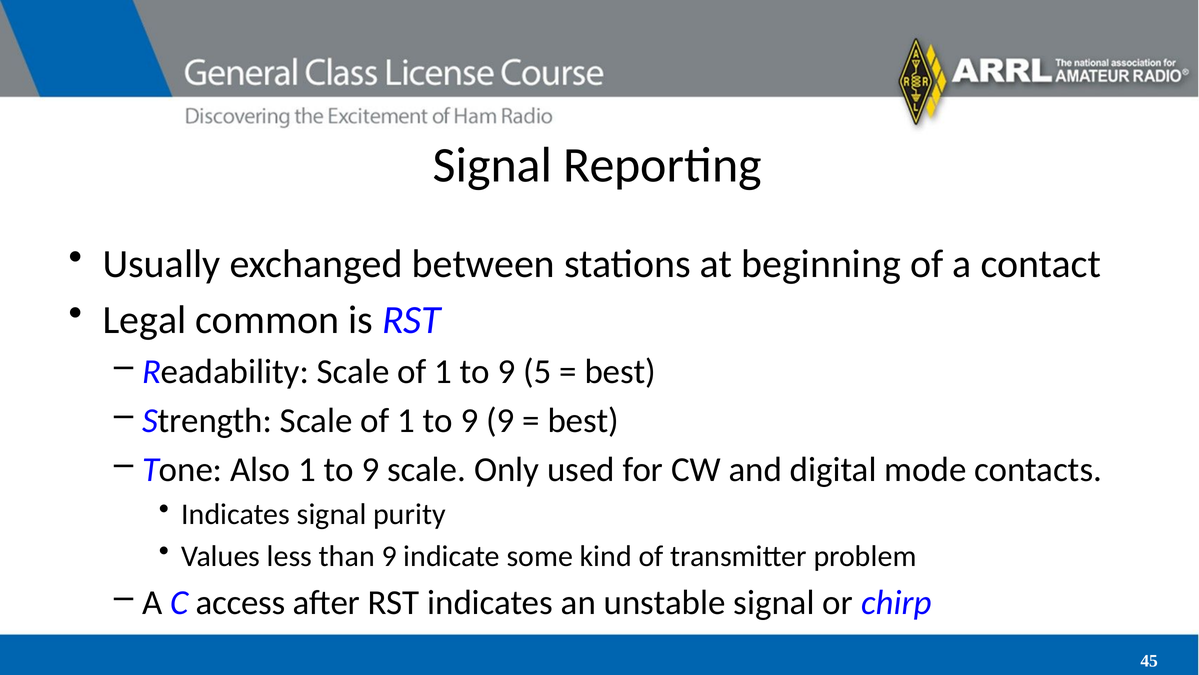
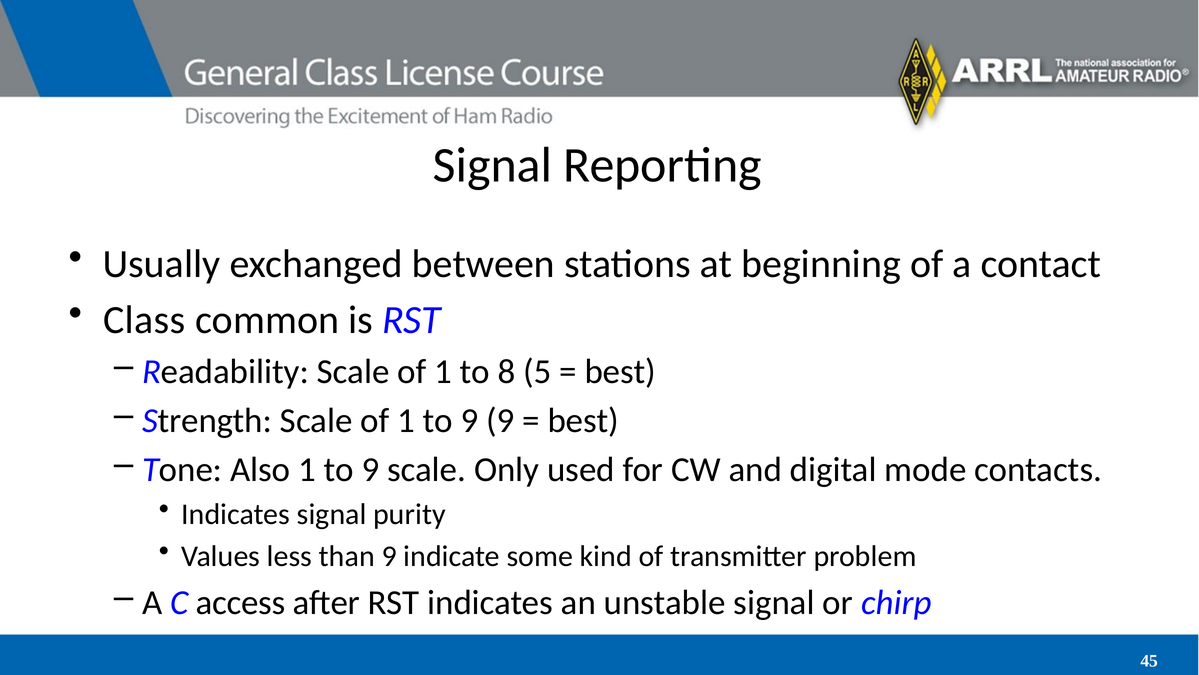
Legal: Legal -> Class
9 at (506, 371): 9 -> 8
